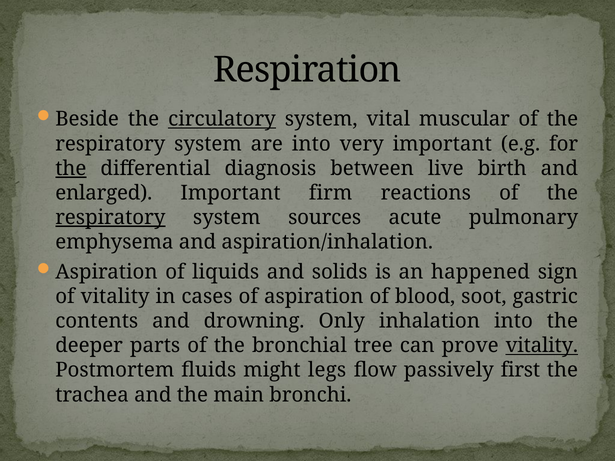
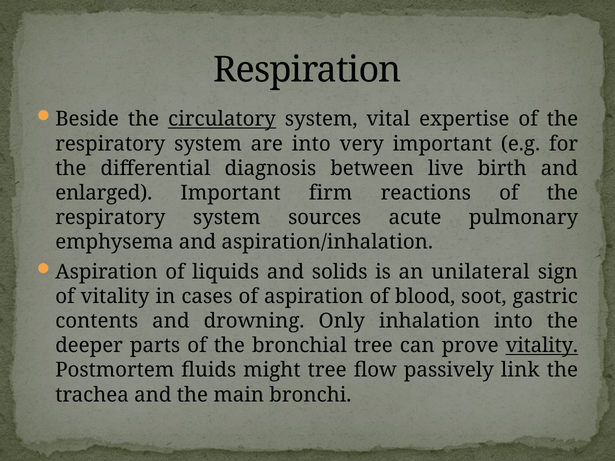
muscular: muscular -> expertise
the at (71, 168) underline: present -> none
respiratory at (110, 218) underline: present -> none
happened: happened -> unilateral
might legs: legs -> tree
first: first -> link
